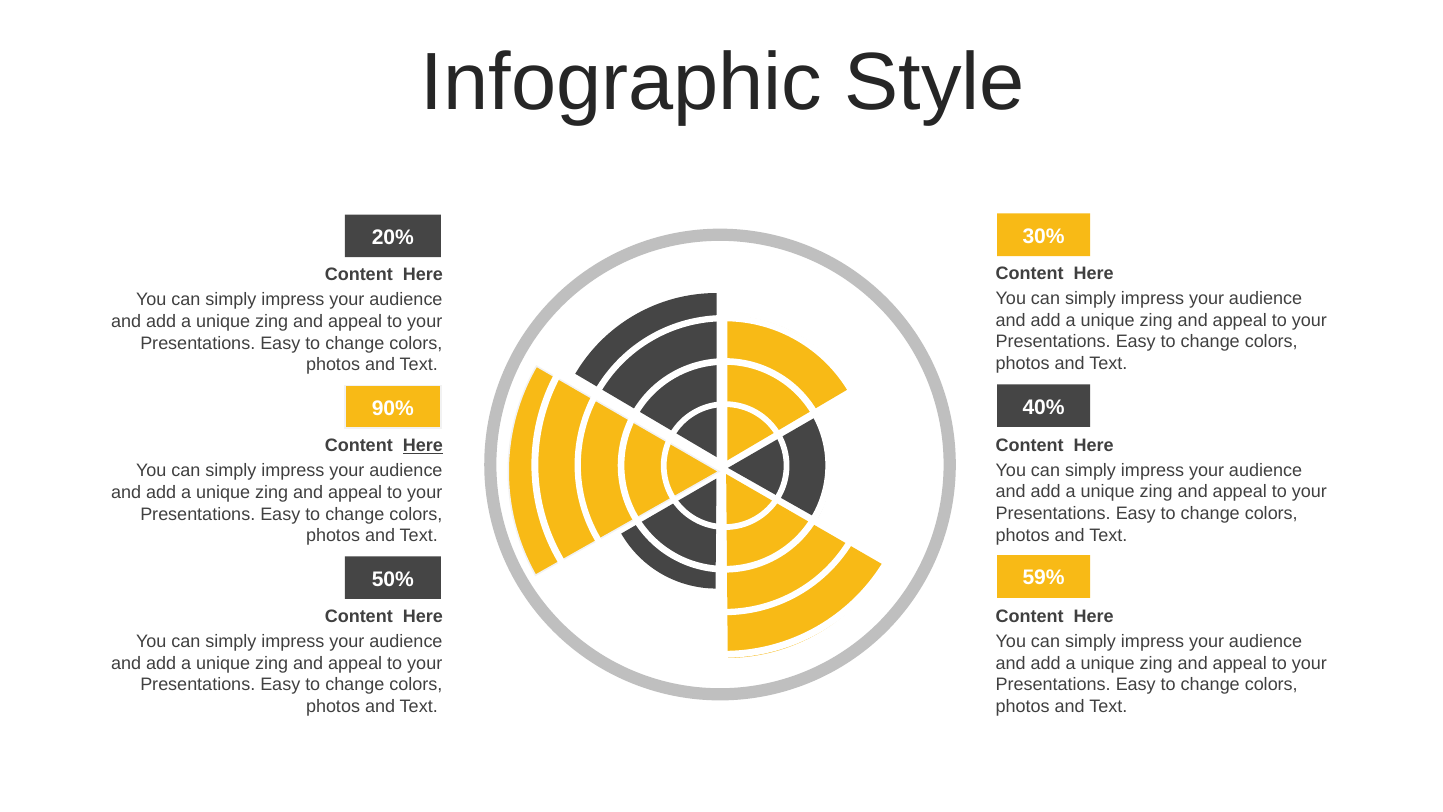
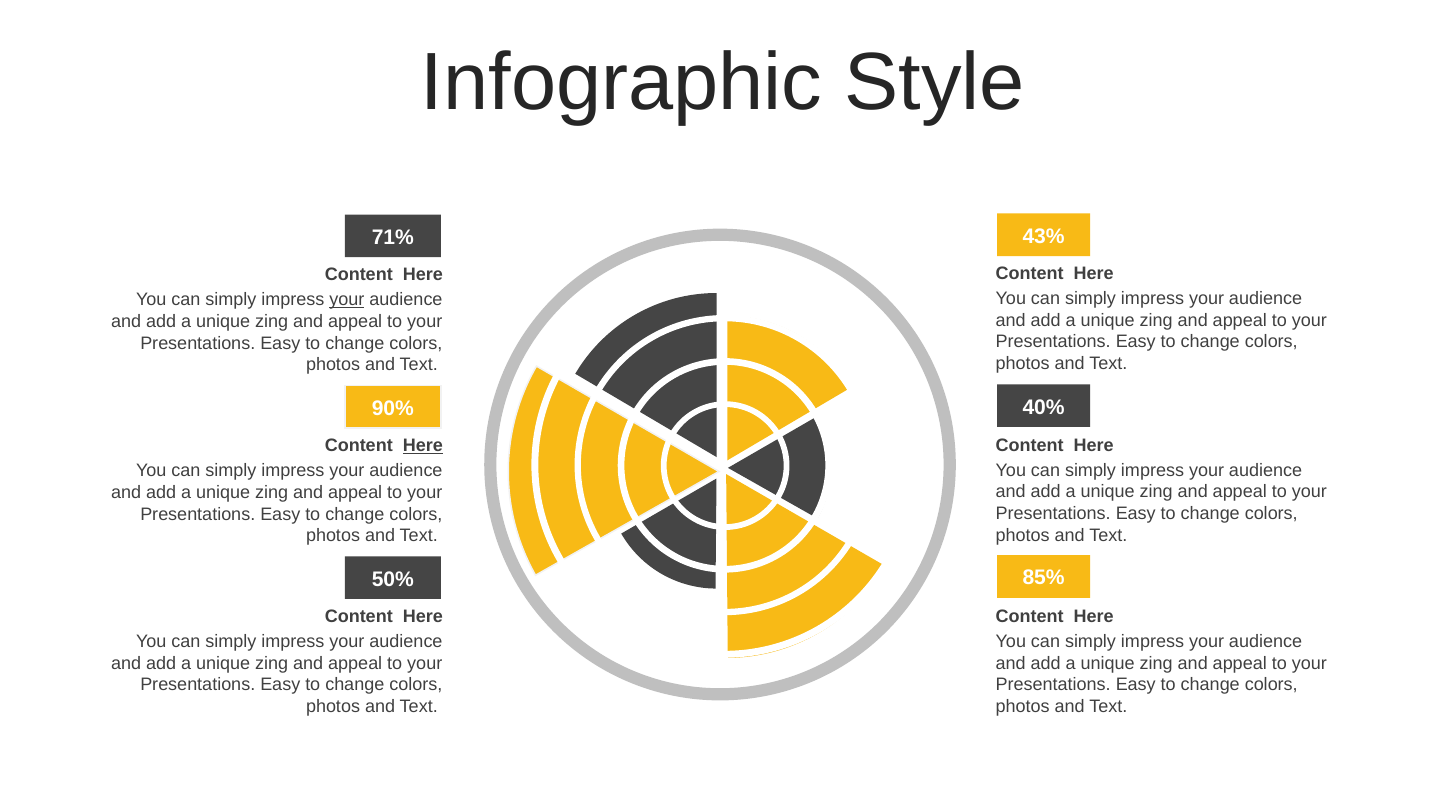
30%: 30% -> 43%
20%: 20% -> 71%
your at (347, 300) underline: none -> present
59%: 59% -> 85%
